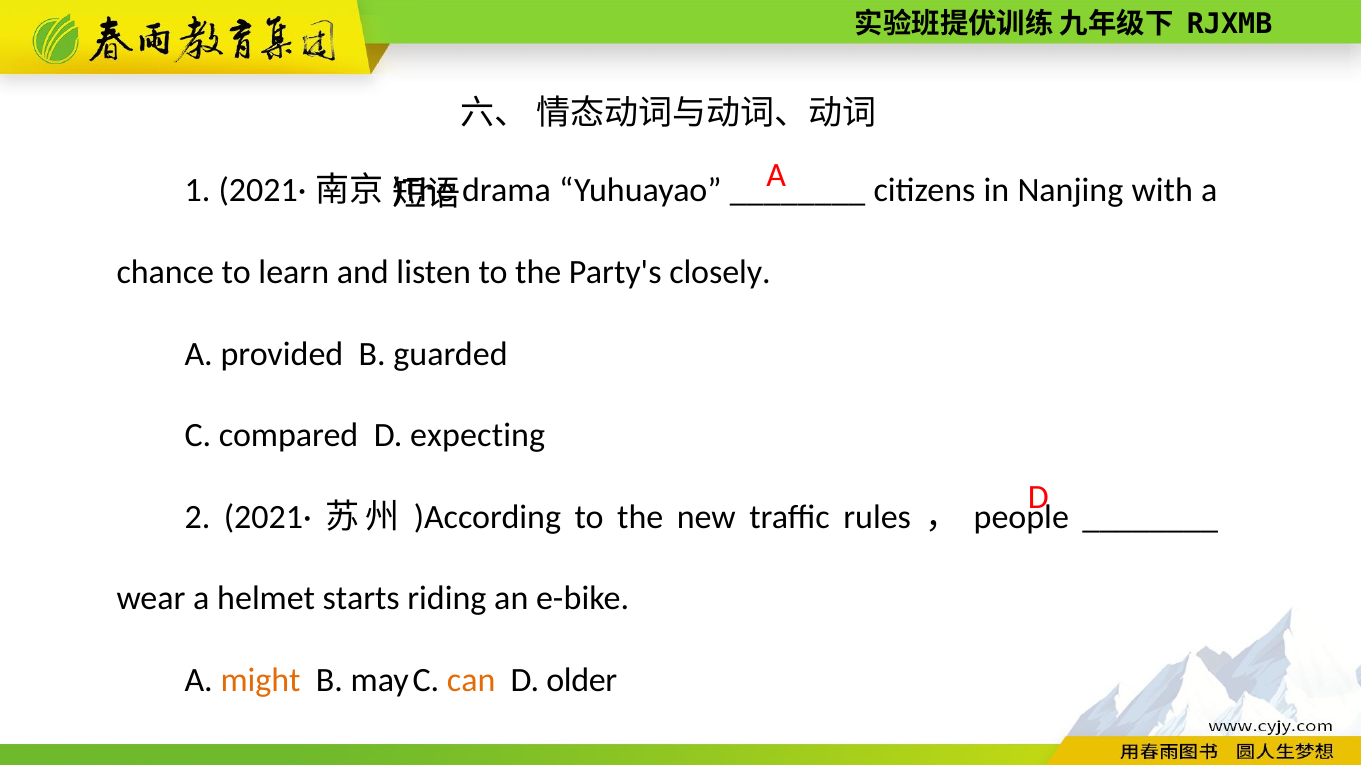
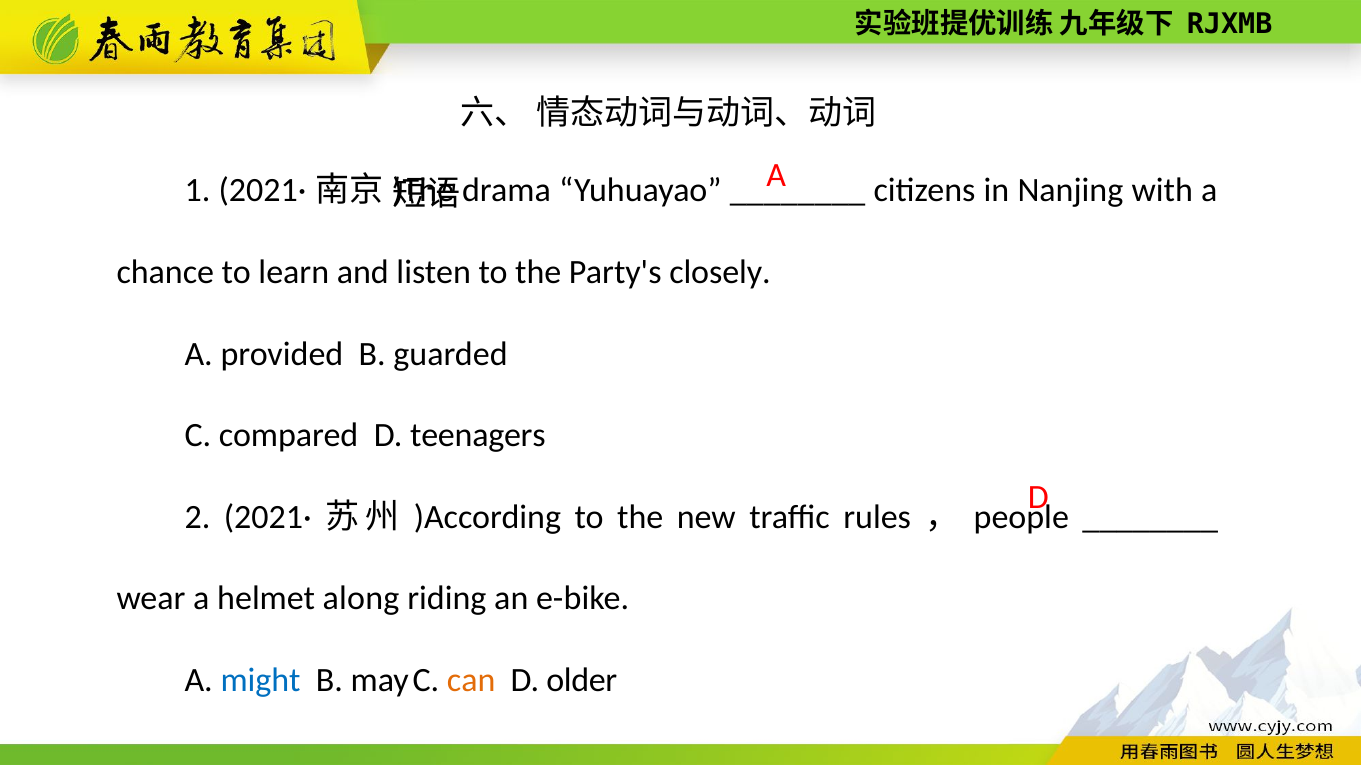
expecting: expecting -> teenagers
starts: starts -> along
might colour: orange -> blue
